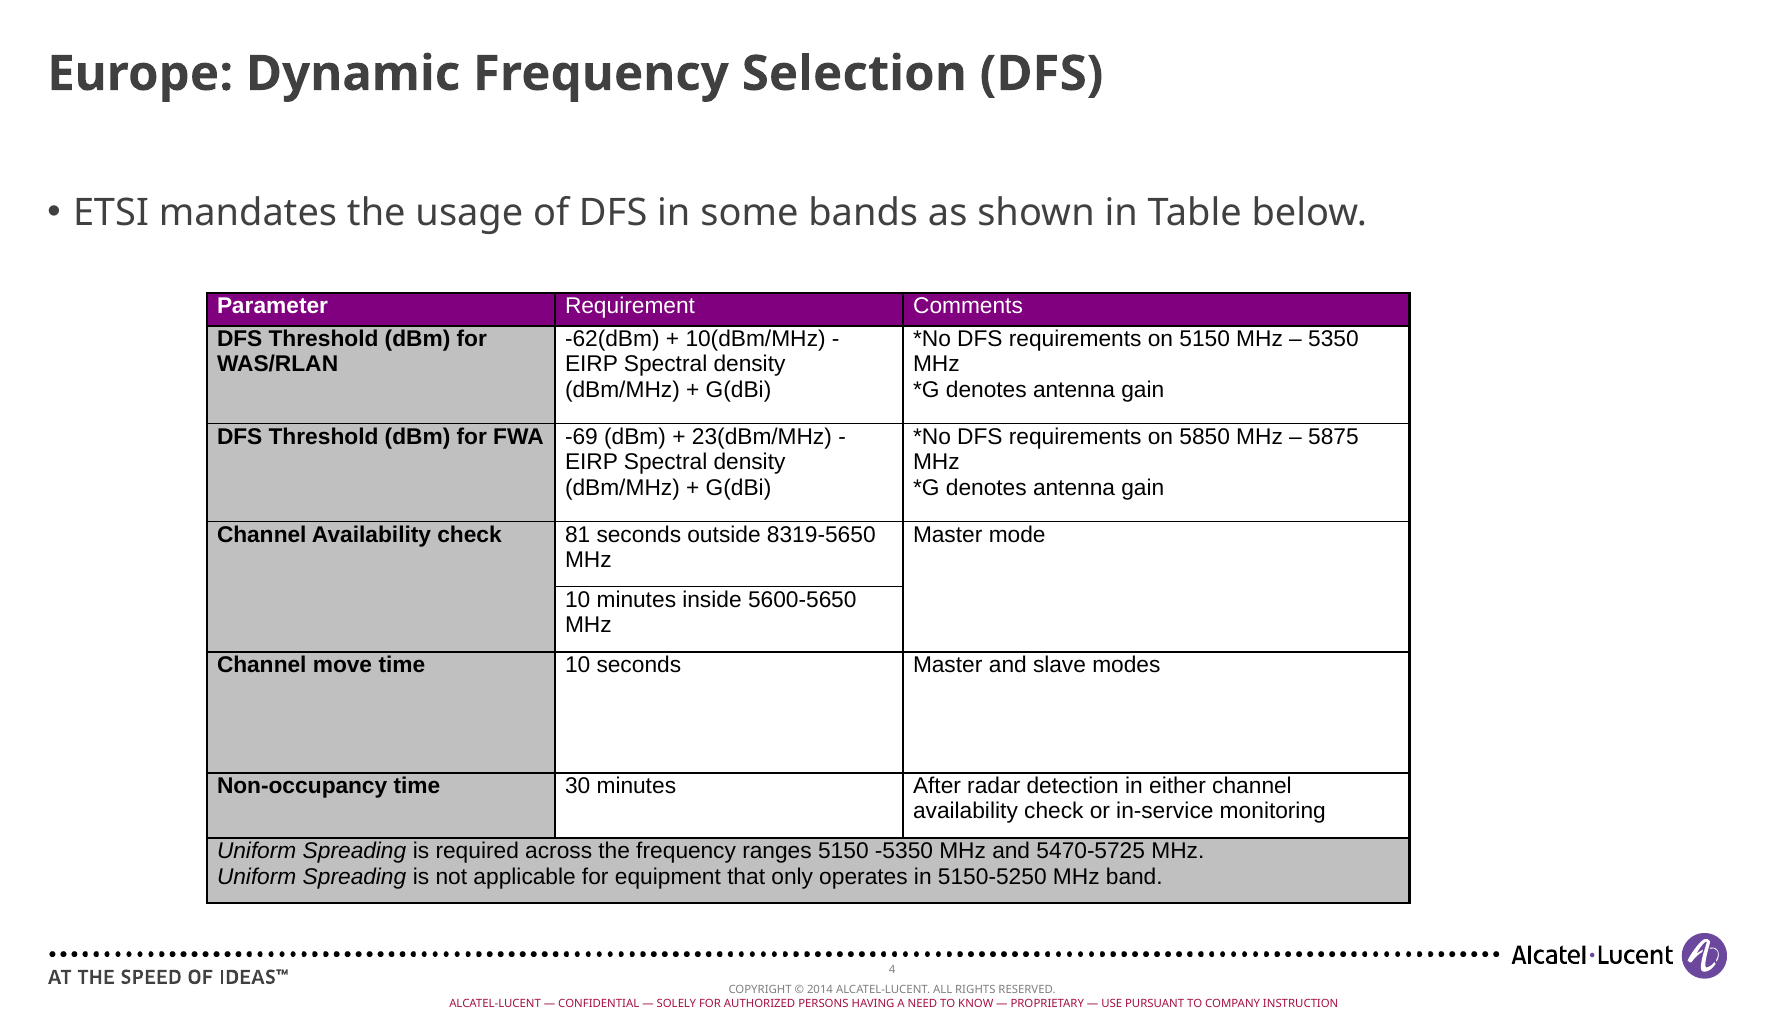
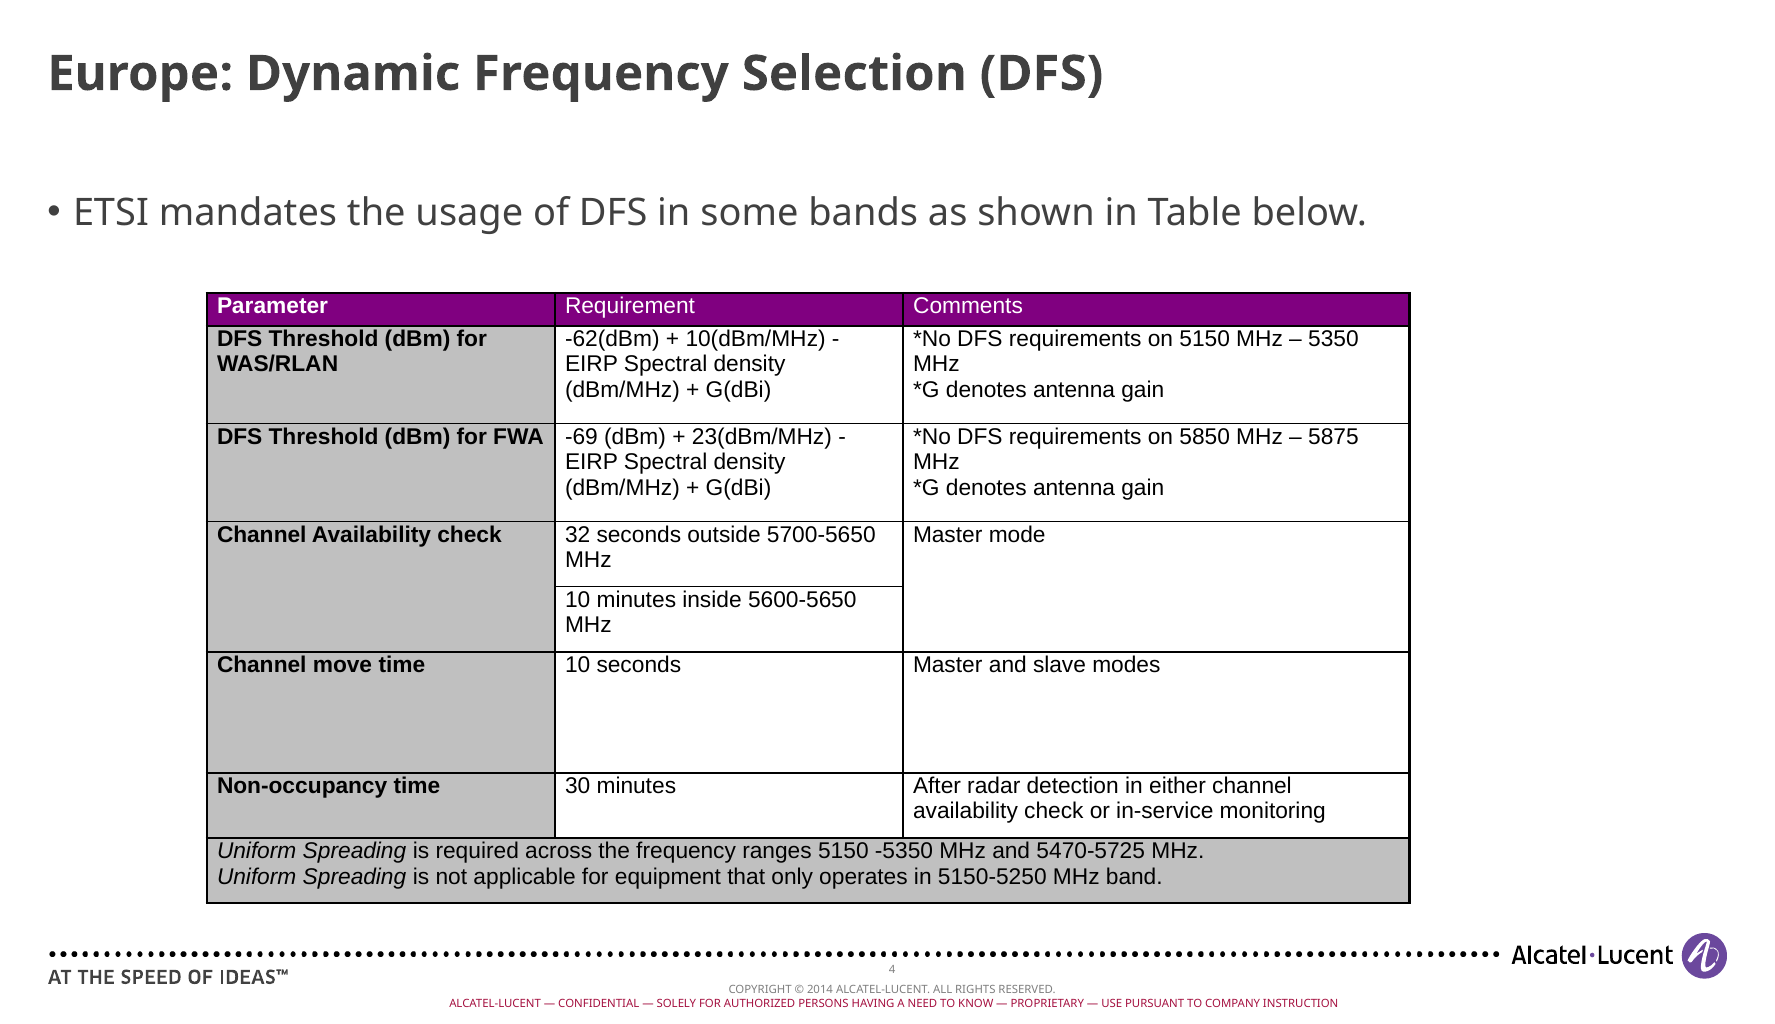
81: 81 -> 32
8319-5650: 8319-5650 -> 5700-5650
